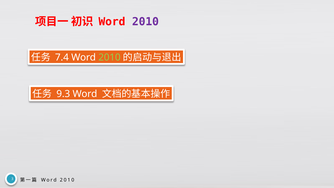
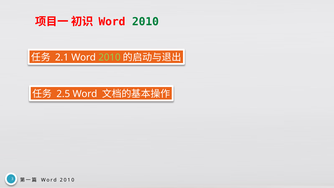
2010 at (145, 22) colour: purple -> green
7.4: 7.4 -> 2.1
9.3: 9.3 -> 2.5
